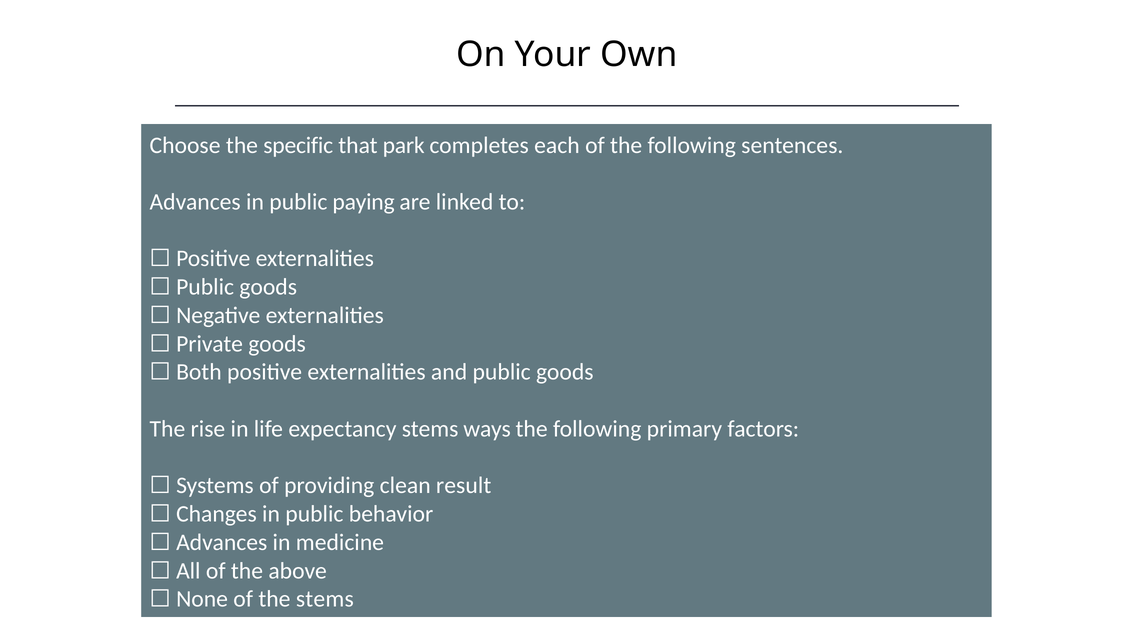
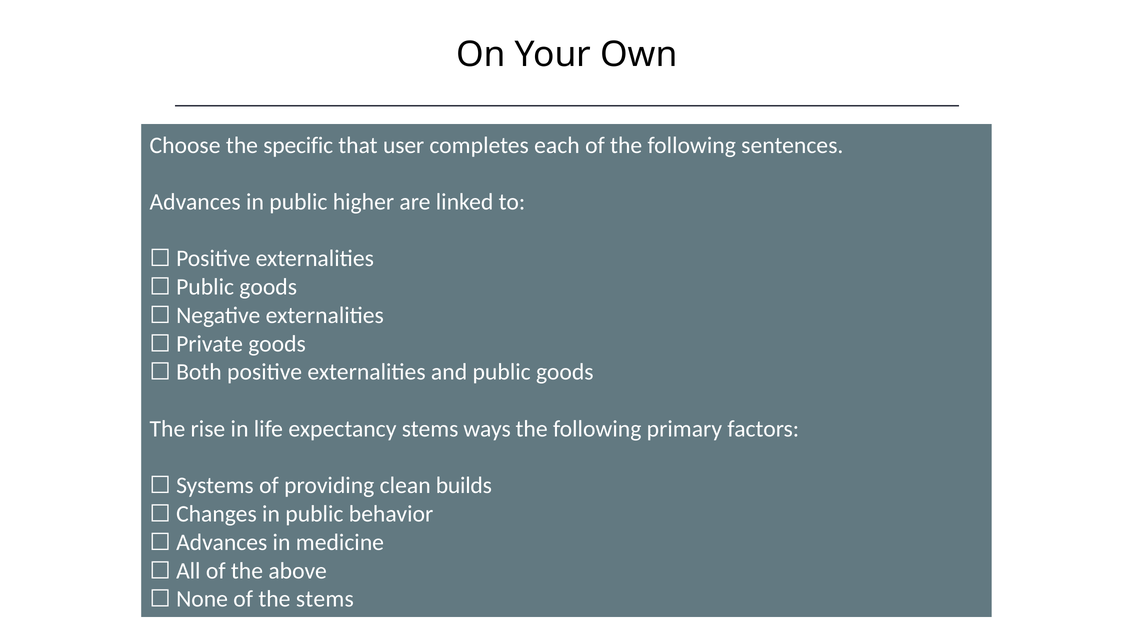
park: park -> user
paying: paying -> higher
result: result -> builds
